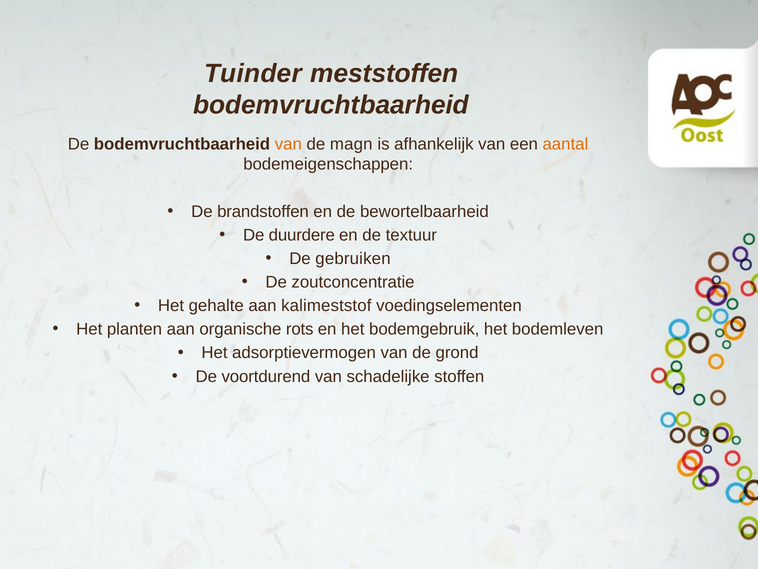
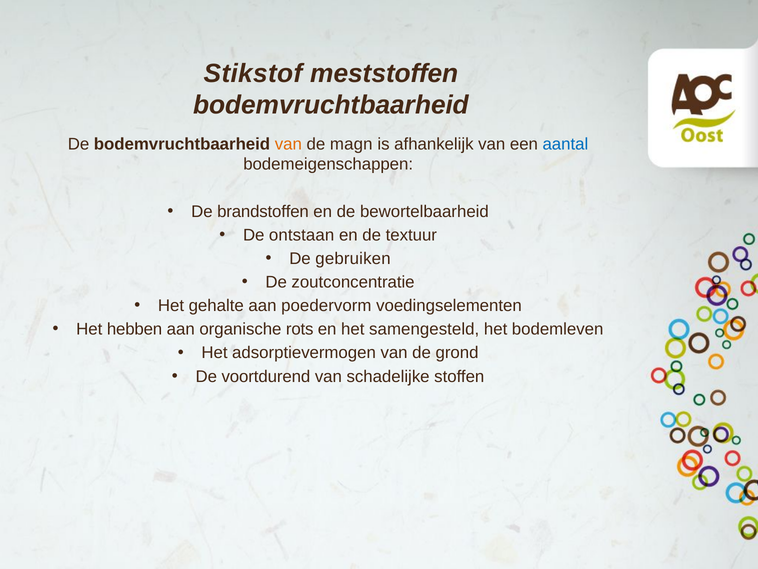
Tuinder: Tuinder -> Stikstof
aantal colour: orange -> blue
duurdere: duurdere -> ontstaan
kalimeststof: kalimeststof -> poedervorm
planten: planten -> hebben
bodemgebruik: bodemgebruik -> samengesteld
